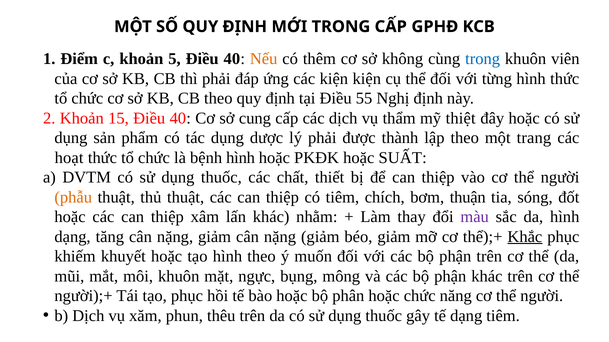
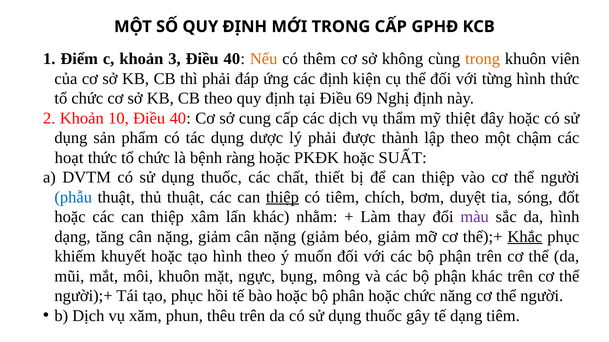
5: 5 -> 3
trong at (483, 59) colour: blue -> orange
các kiện: kiện -> định
55: 55 -> 69
15: 15 -> 10
trang: trang -> chậm
bệnh hình: hình -> ràng
phẫu colour: orange -> blue
thiệp at (282, 197) underline: none -> present
thuận: thuận -> duyệt
